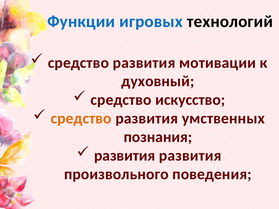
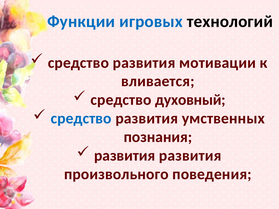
духовный: духовный -> вливается
искусство: искусство -> духовный
средство at (81, 119) colour: orange -> blue
